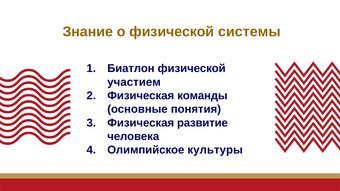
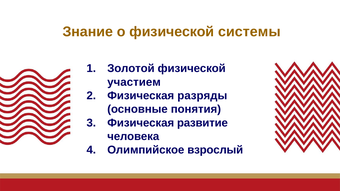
Биатлон: Биатлон -> Золотой
команды: команды -> разряды
культуры: культуры -> взрослый
